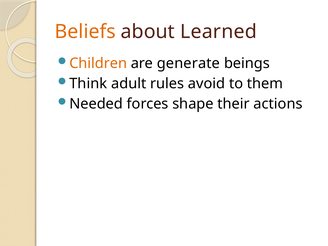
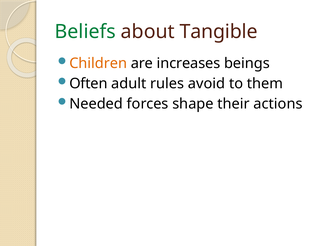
Beliefs colour: orange -> green
Learned: Learned -> Tangible
generate: generate -> increases
Think: Think -> Often
